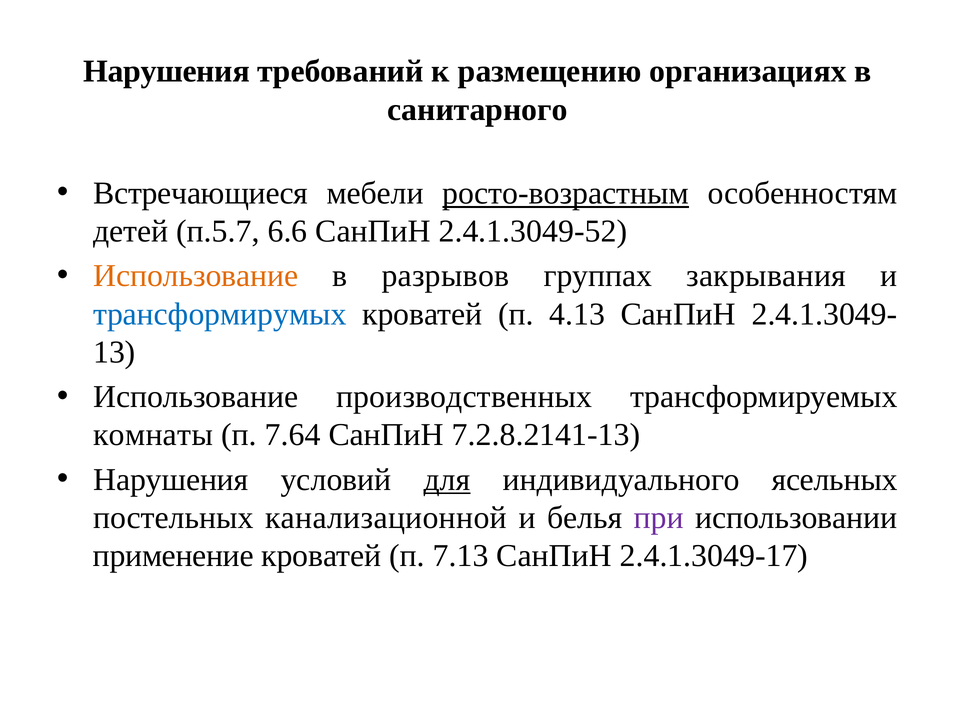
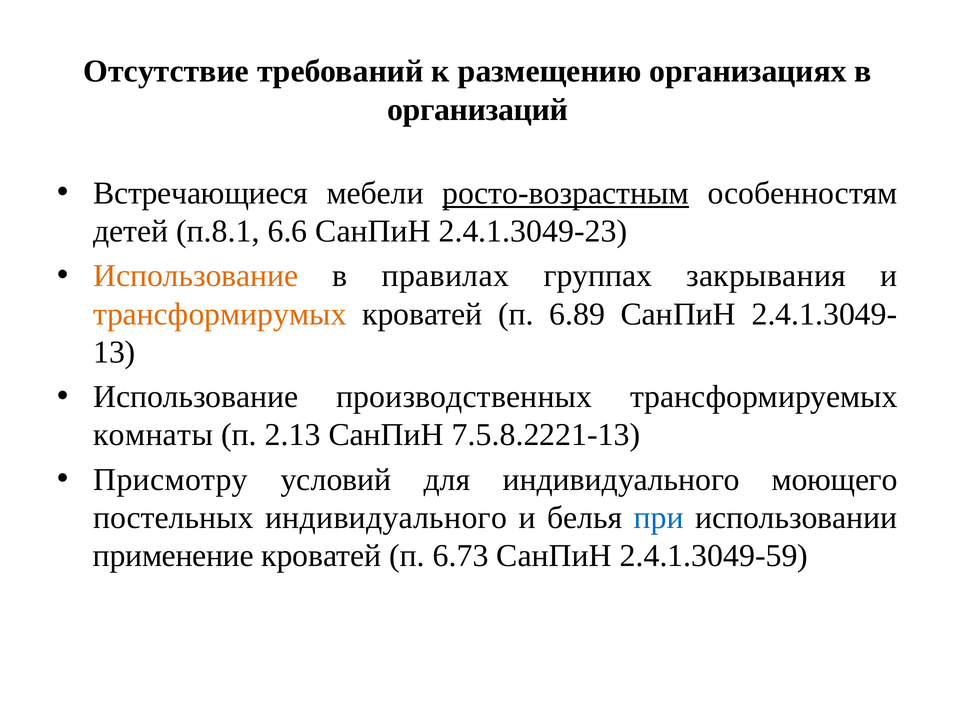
Нарушения at (166, 71): Нарушения -> Отсутствие
санитарного: санитарного -> организаций
п.5.7: п.5.7 -> п.8.1
2.4.1.3049-52: 2.4.1.3049-52 -> 2.4.1.3049-23
разрывов: разрывов -> правилах
трансформирумых colour: blue -> orange
4.13: 4.13 -> 6.89
7.64: 7.64 -> 2.13
7.2.8.2141-13: 7.2.8.2141-13 -> 7.5.8.2221-13
Нарушения at (171, 480): Нарушения -> Присмотру
для underline: present -> none
ясельных: ясельных -> моющего
постельных канализационной: канализационной -> индивидуального
при colour: purple -> blue
7.13: 7.13 -> 6.73
2.4.1.3049-17: 2.4.1.3049-17 -> 2.4.1.3049-59
